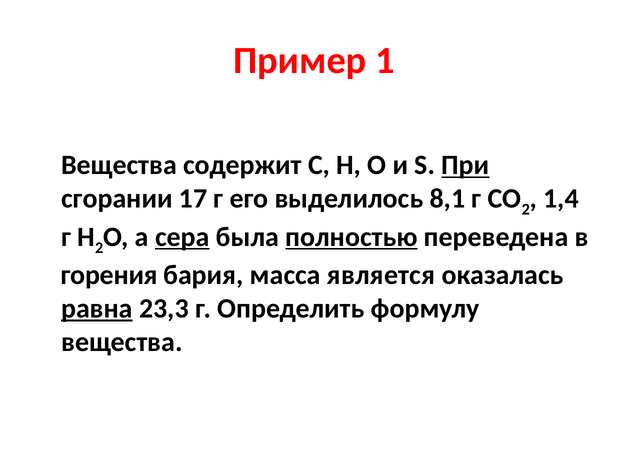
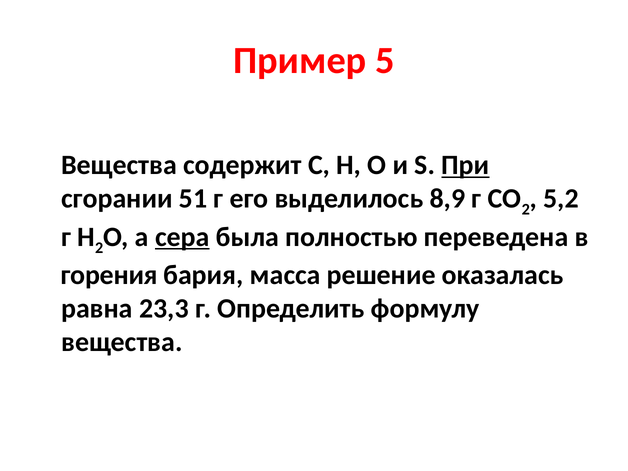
1: 1 -> 5
17: 17 -> 51
8,1: 8,1 -> 8,9
1,4: 1,4 -> 5,2
полностью underline: present -> none
является: является -> решение
равна underline: present -> none
